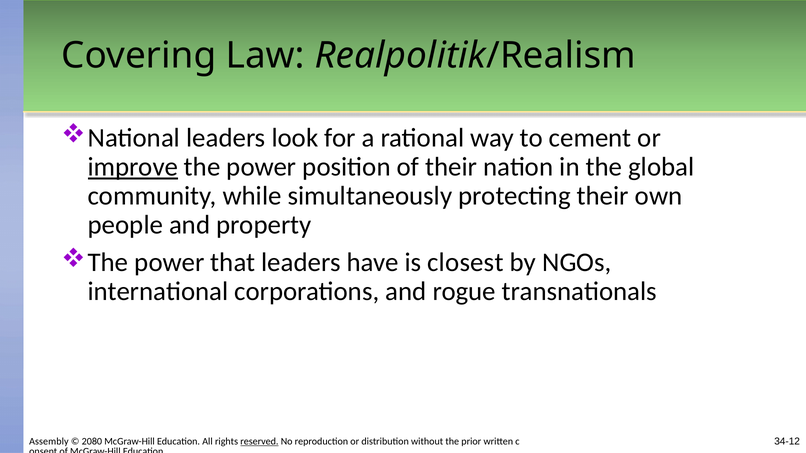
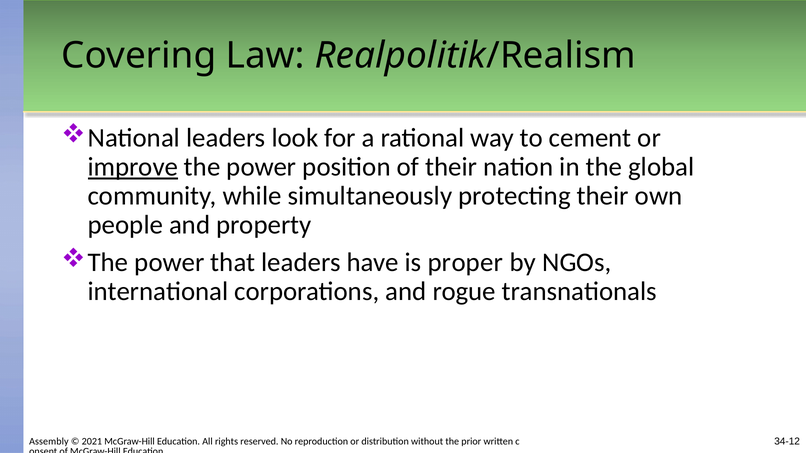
closest: closest -> proper
2080: 2080 -> 2021
reserved underline: present -> none
